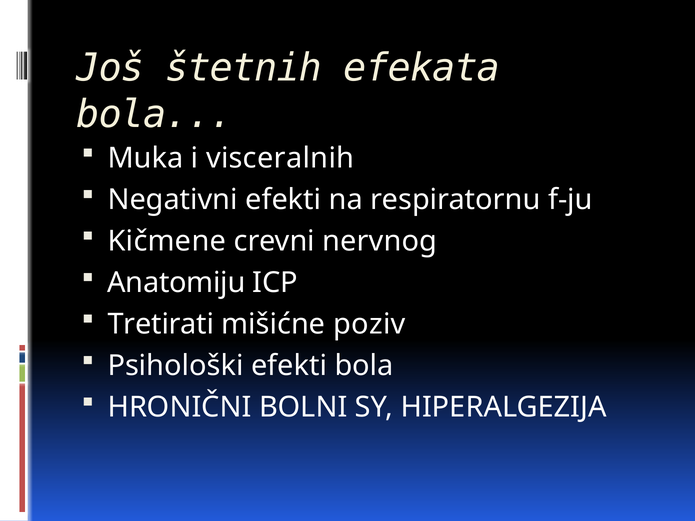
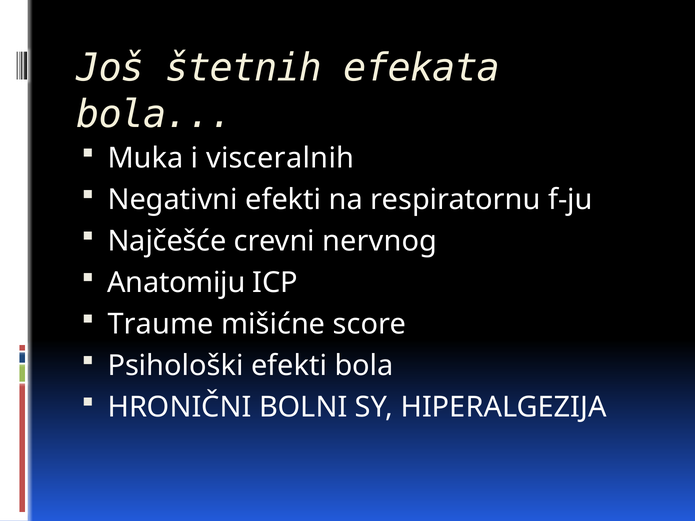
Kičmene: Kičmene -> Najčešće
Tretirati: Tretirati -> Traume
poziv: poziv -> score
